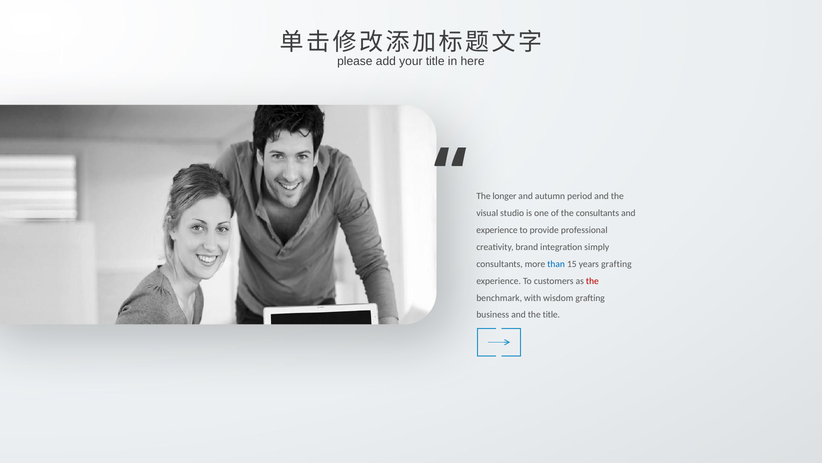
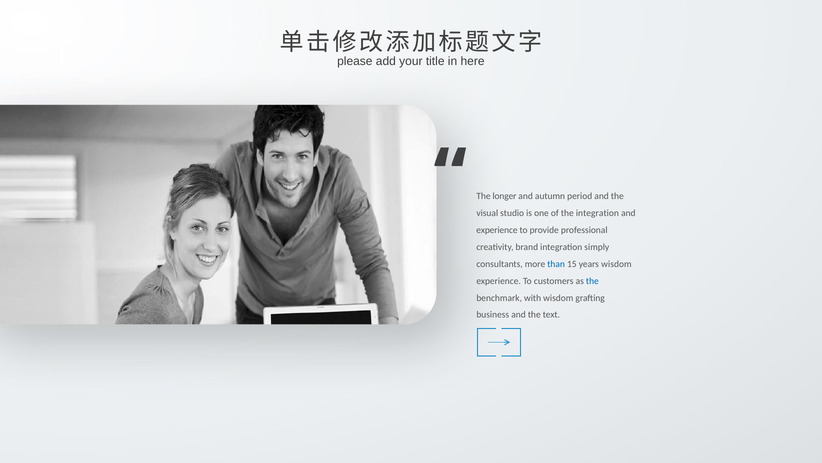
the consultants: consultants -> integration
years grafting: grafting -> wisdom
the at (592, 281) colour: red -> blue
the title: title -> text
